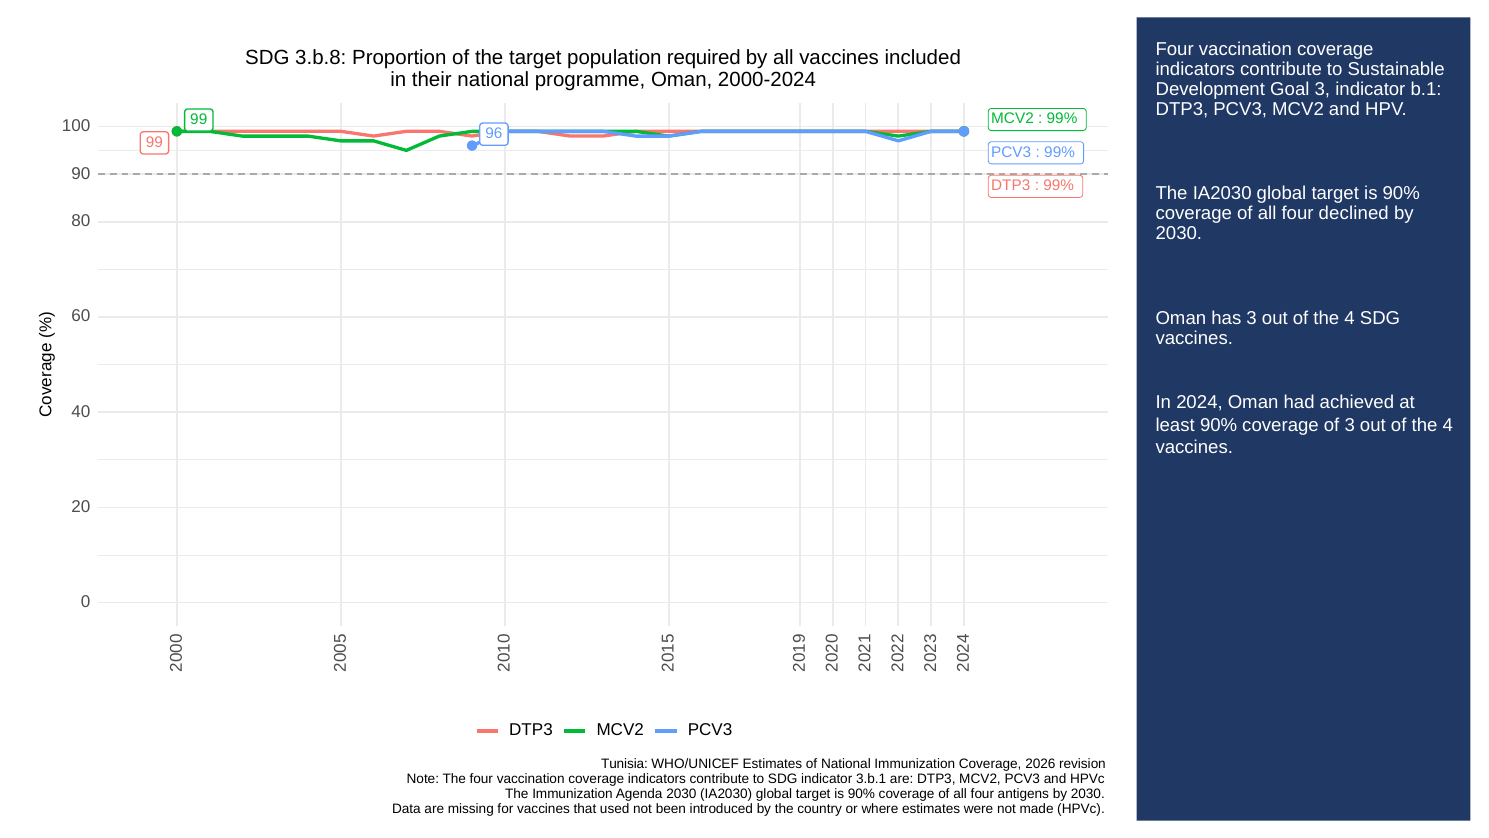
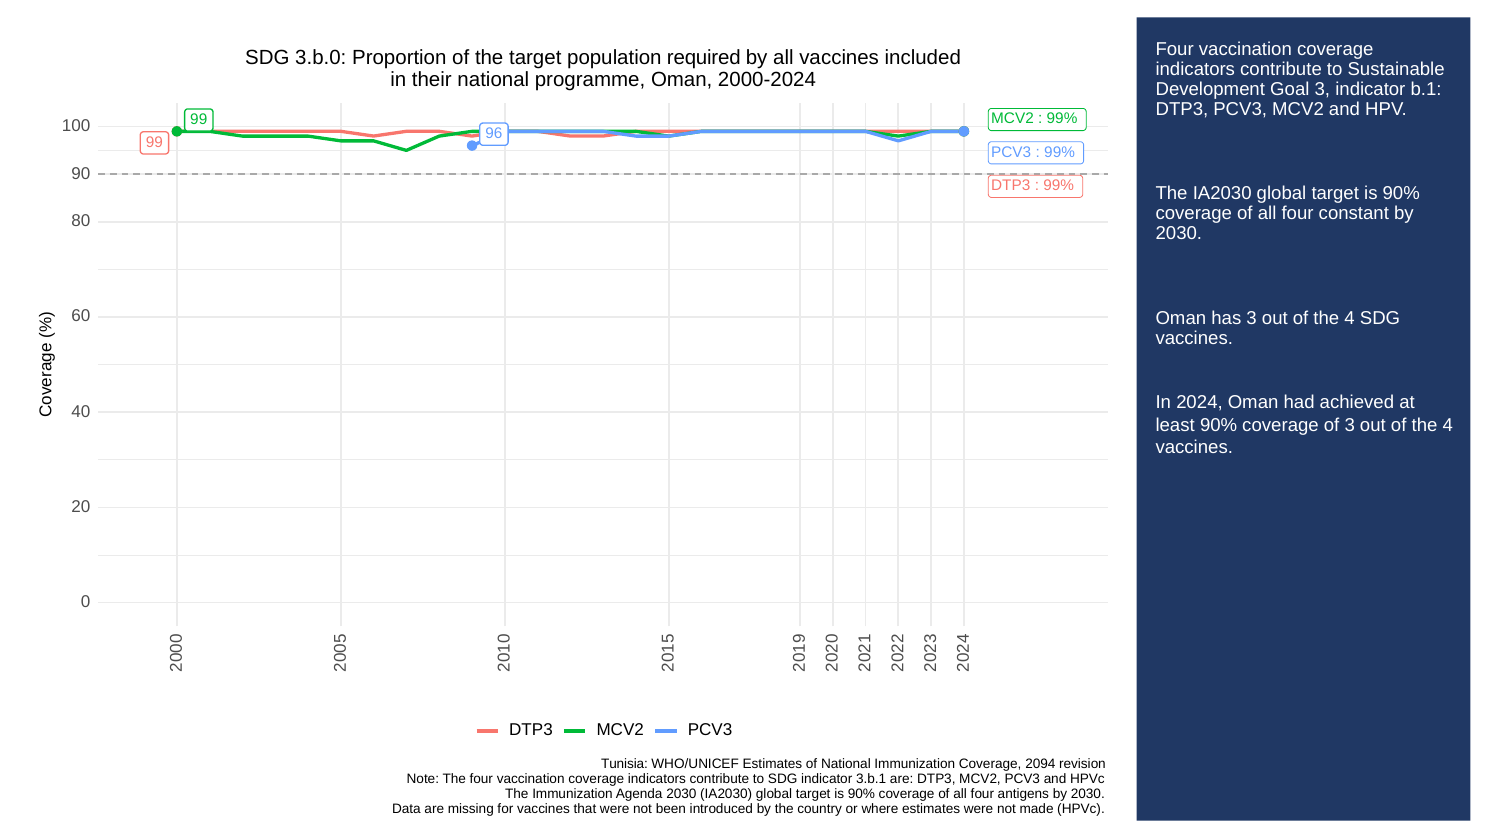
3.b.8: 3.b.8 -> 3.b.0
declined: declined -> constant
2026: 2026 -> 2094
that used: used -> were
